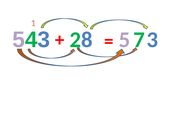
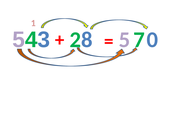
3: 3 -> 0
